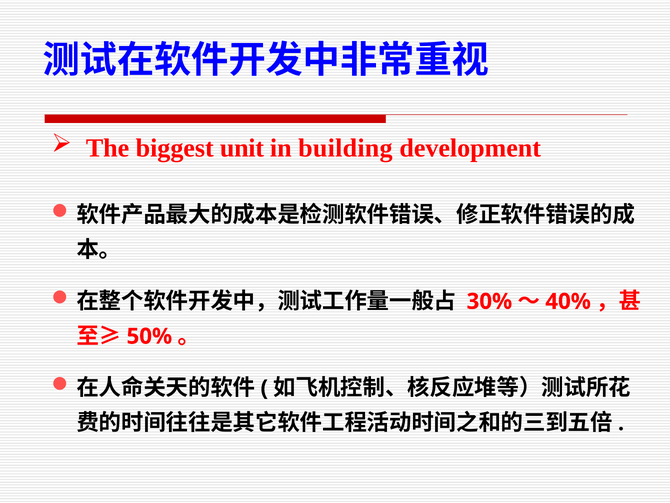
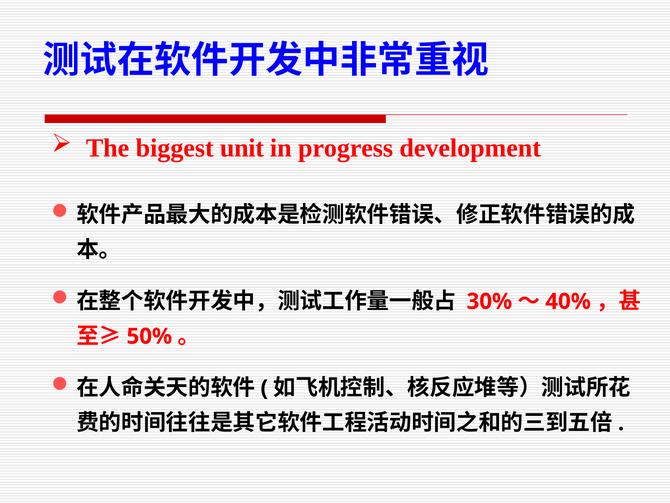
building: building -> progress
